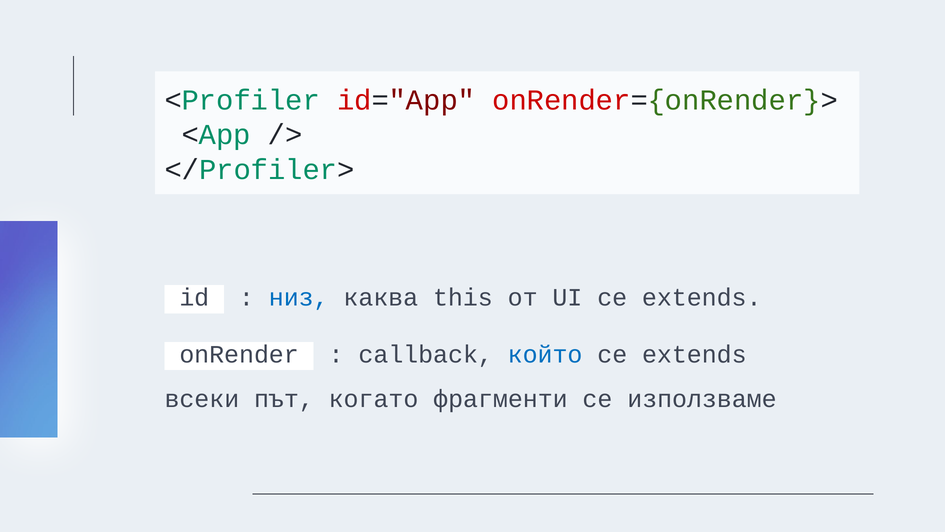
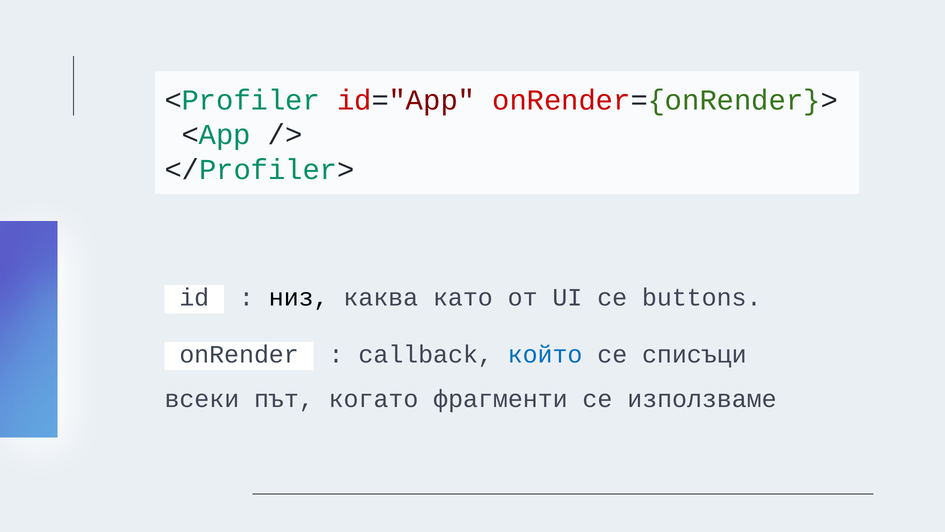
низ colour: blue -> black
this: this -> като
UI се extends: extends -> buttons
extends at (694, 354): extends -> списъци
